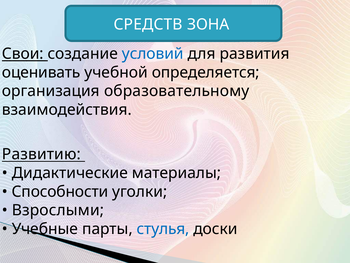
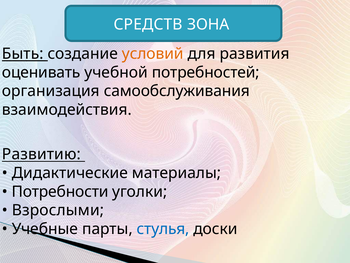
Свои: Свои -> Быть
условий colour: blue -> orange
определяется: определяется -> потребностей
образовательному: образовательному -> самообслуживания
Способности: Способности -> Потребности
